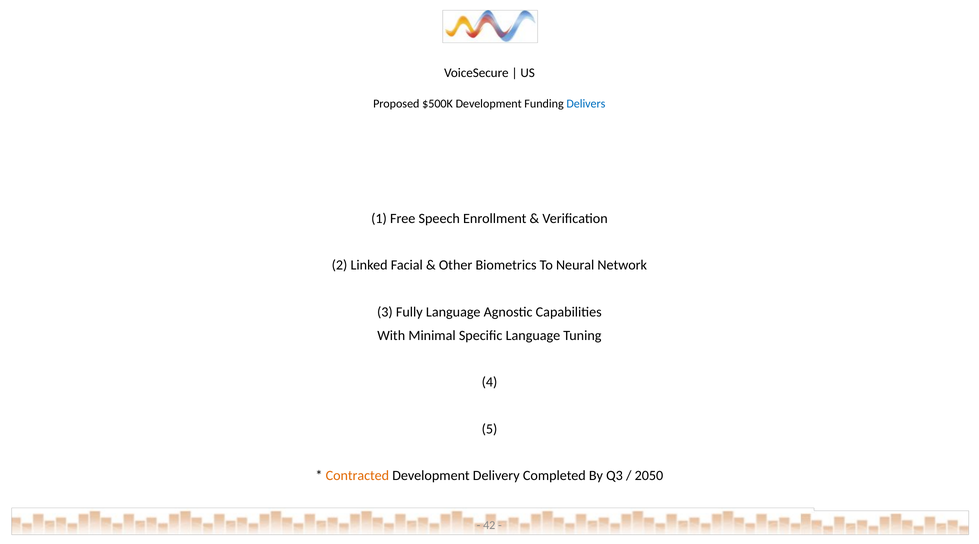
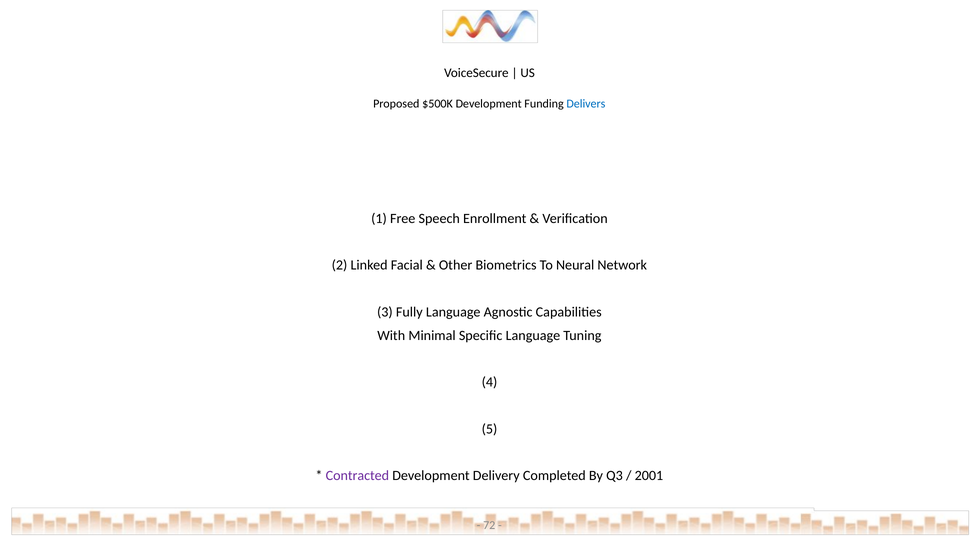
Contracted colour: orange -> purple
2050: 2050 -> 2001
42: 42 -> 72
